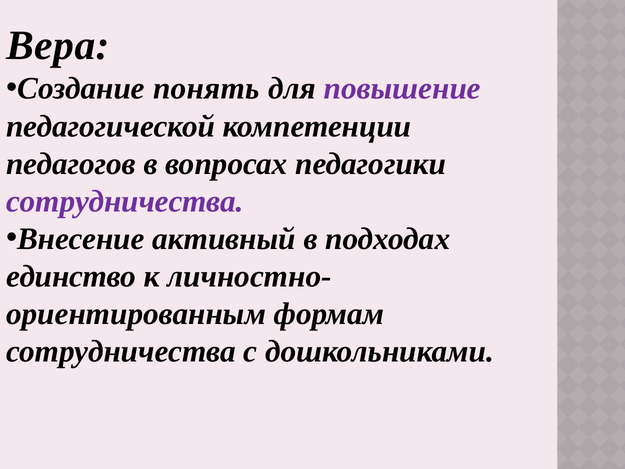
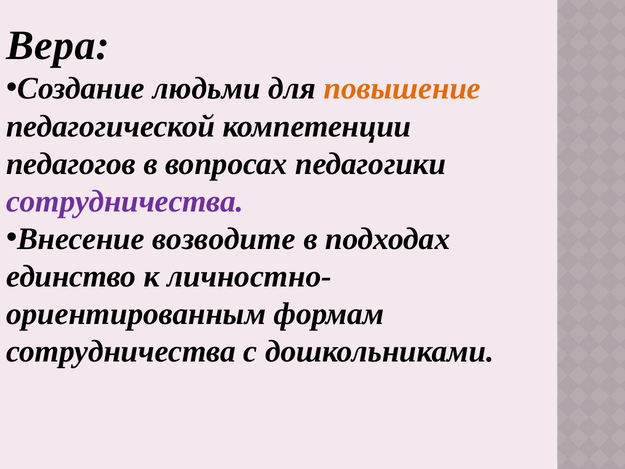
понять: понять -> людьми
повышение colour: purple -> orange
активный: активный -> возводите
